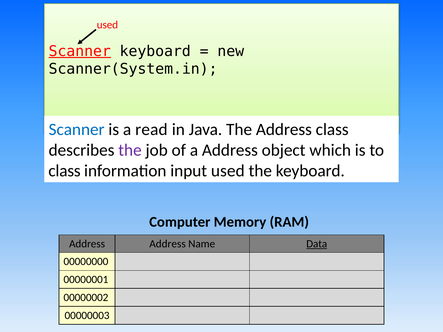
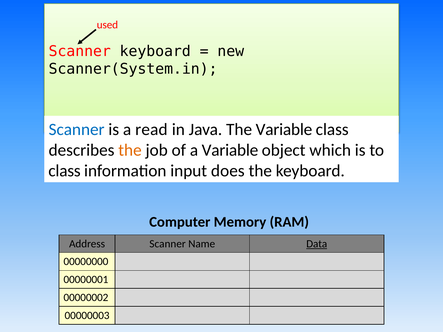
Scanner at (80, 51) underline: present -> none
The Address: Address -> Variable
the at (130, 150) colour: purple -> orange
a Address: Address -> Variable
input used: used -> does
Address Address: Address -> Scanner
